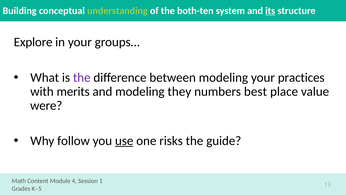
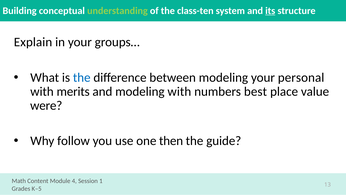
both-ten: both-ten -> class-ten
Explore: Explore -> Explain
the at (82, 77) colour: purple -> blue
practices: practices -> personal
modeling they: they -> with
use underline: present -> none
risks: risks -> then
